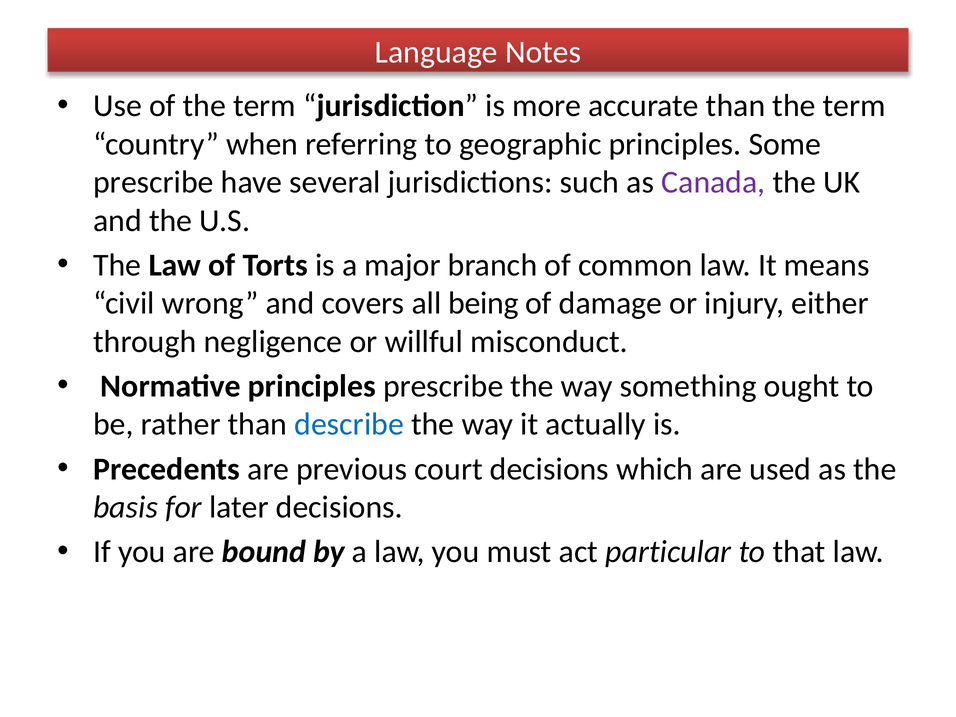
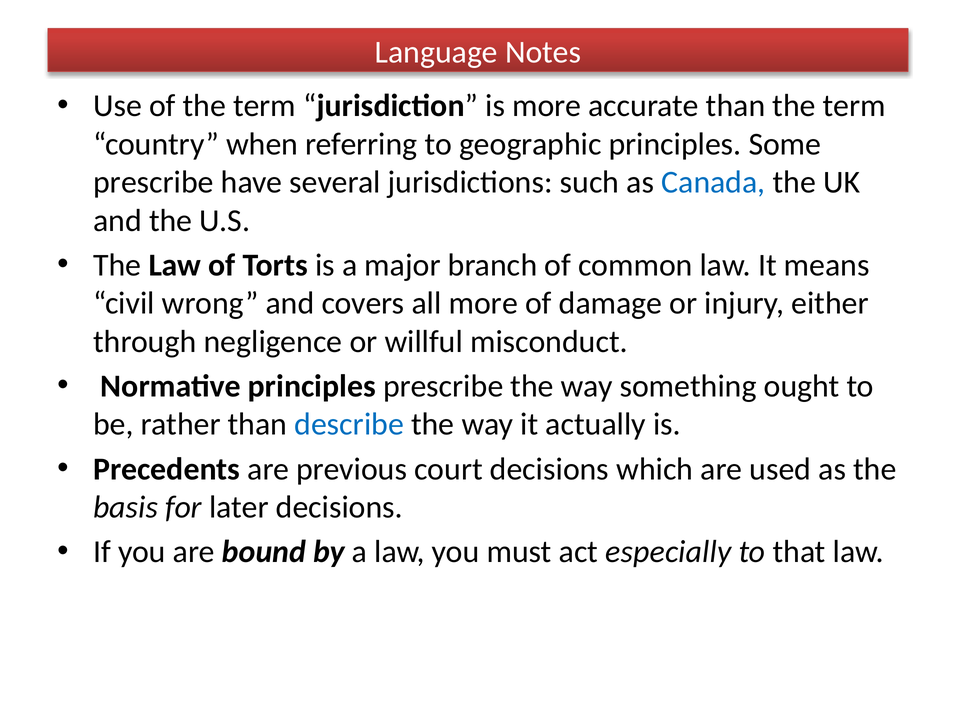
Canada colour: purple -> blue
all being: being -> more
particular: particular -> especially
